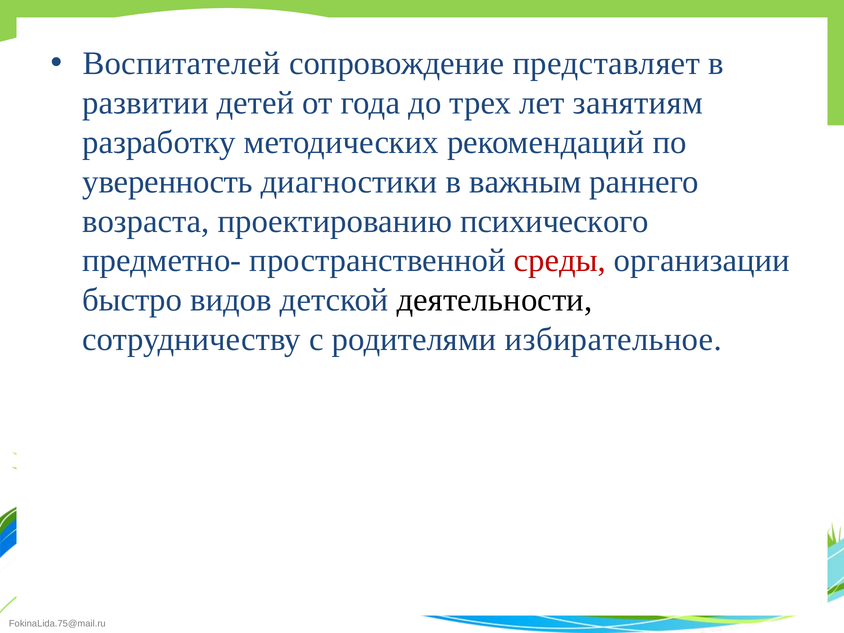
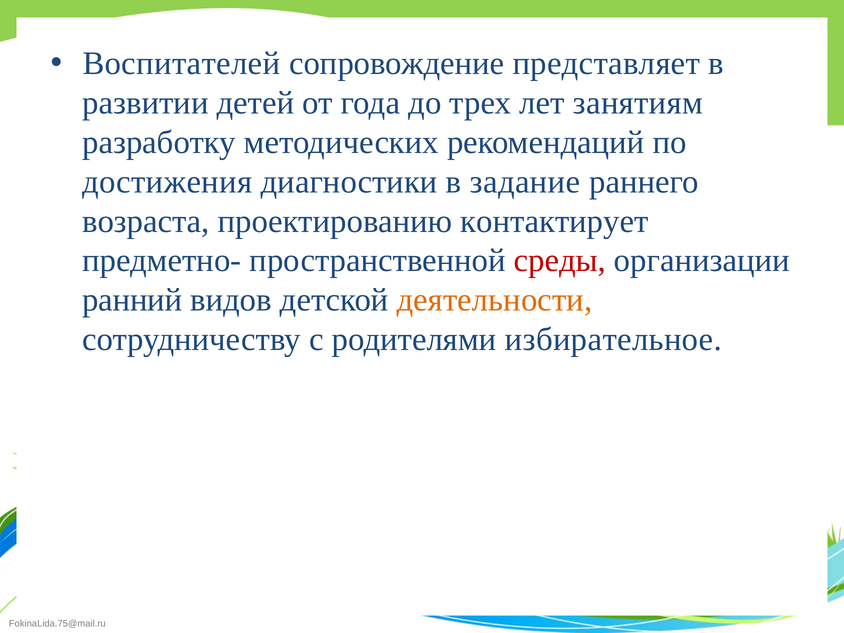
уверенность: уверенность -> достижения
важным: важным -> задание
психического: психического -> контактирует
быстро: быстро -> ранний
деятельности colour: black -> orange
